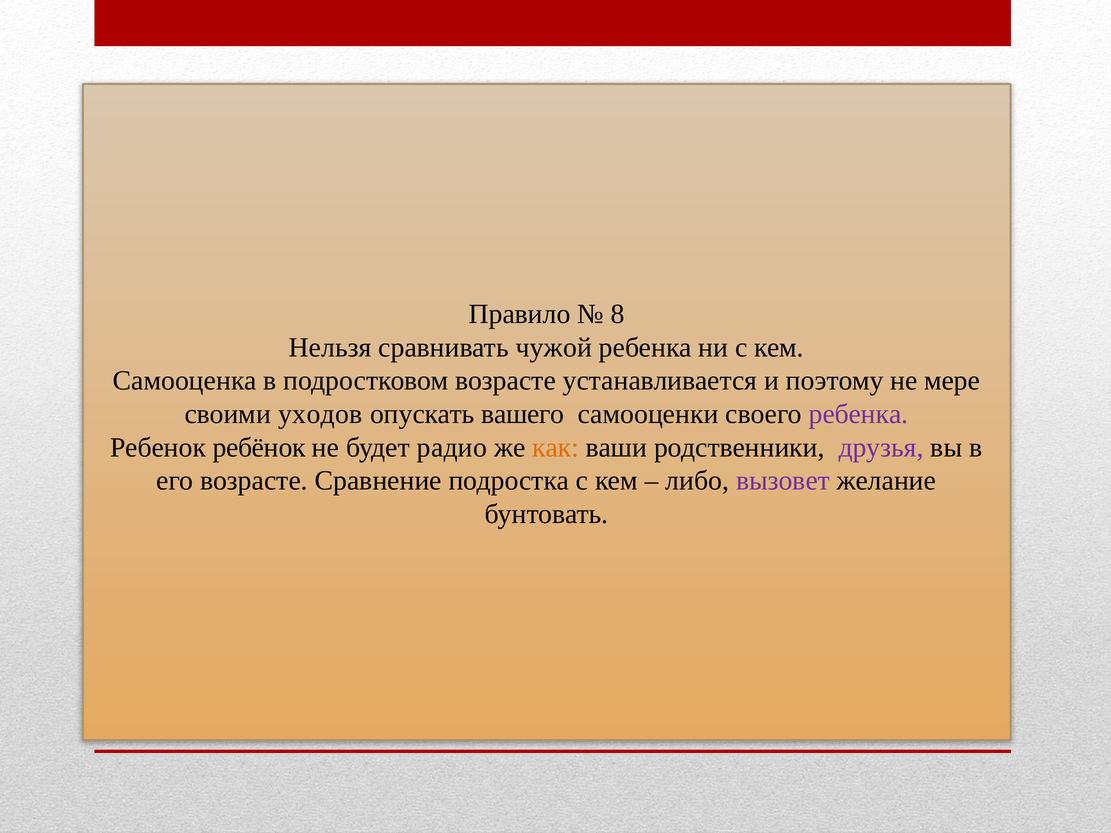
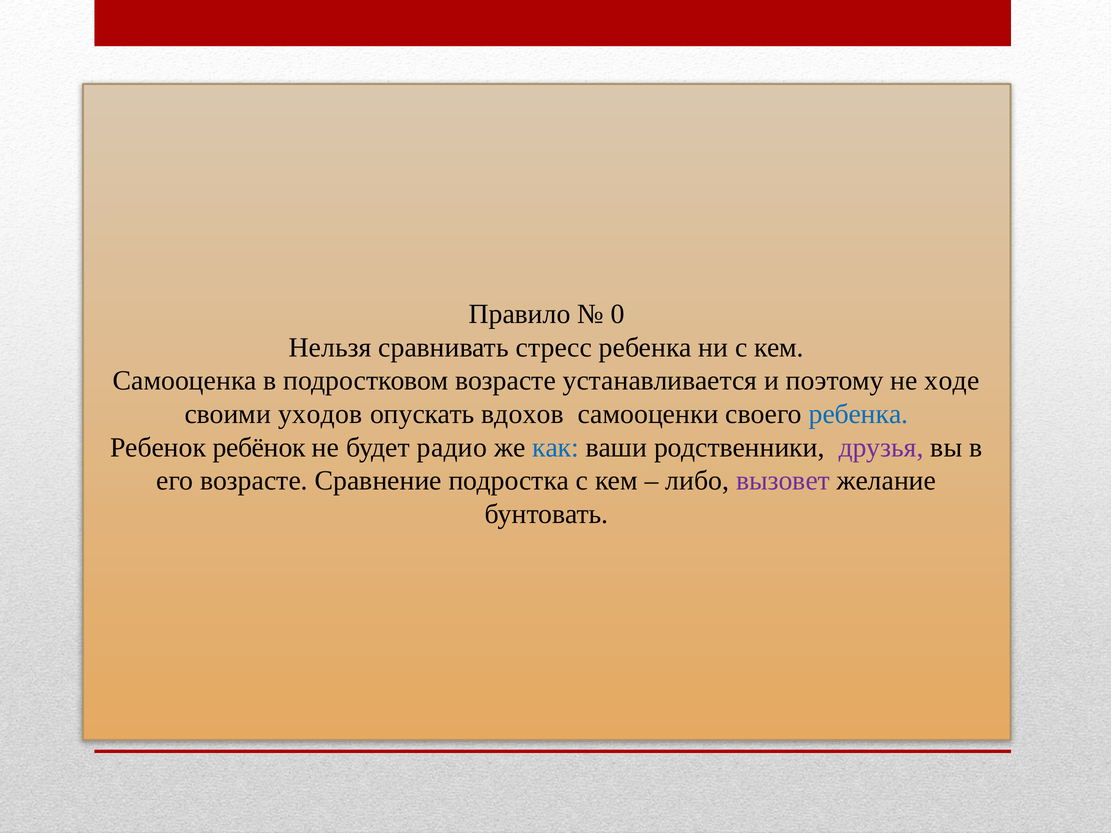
8: 8 -> 0
чужой: чужой -> стресс
мере: мере -> ходе
вашего: вашего -> вдохов
ребенка at (858, 414) colour: purple -> blue
как colour: orange -> blue
